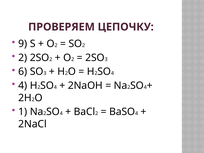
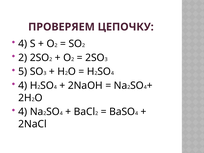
9 at (23, 44): 9 -> 4
6: 6 -> 5
1 at (23, 112): 1 -> 4
